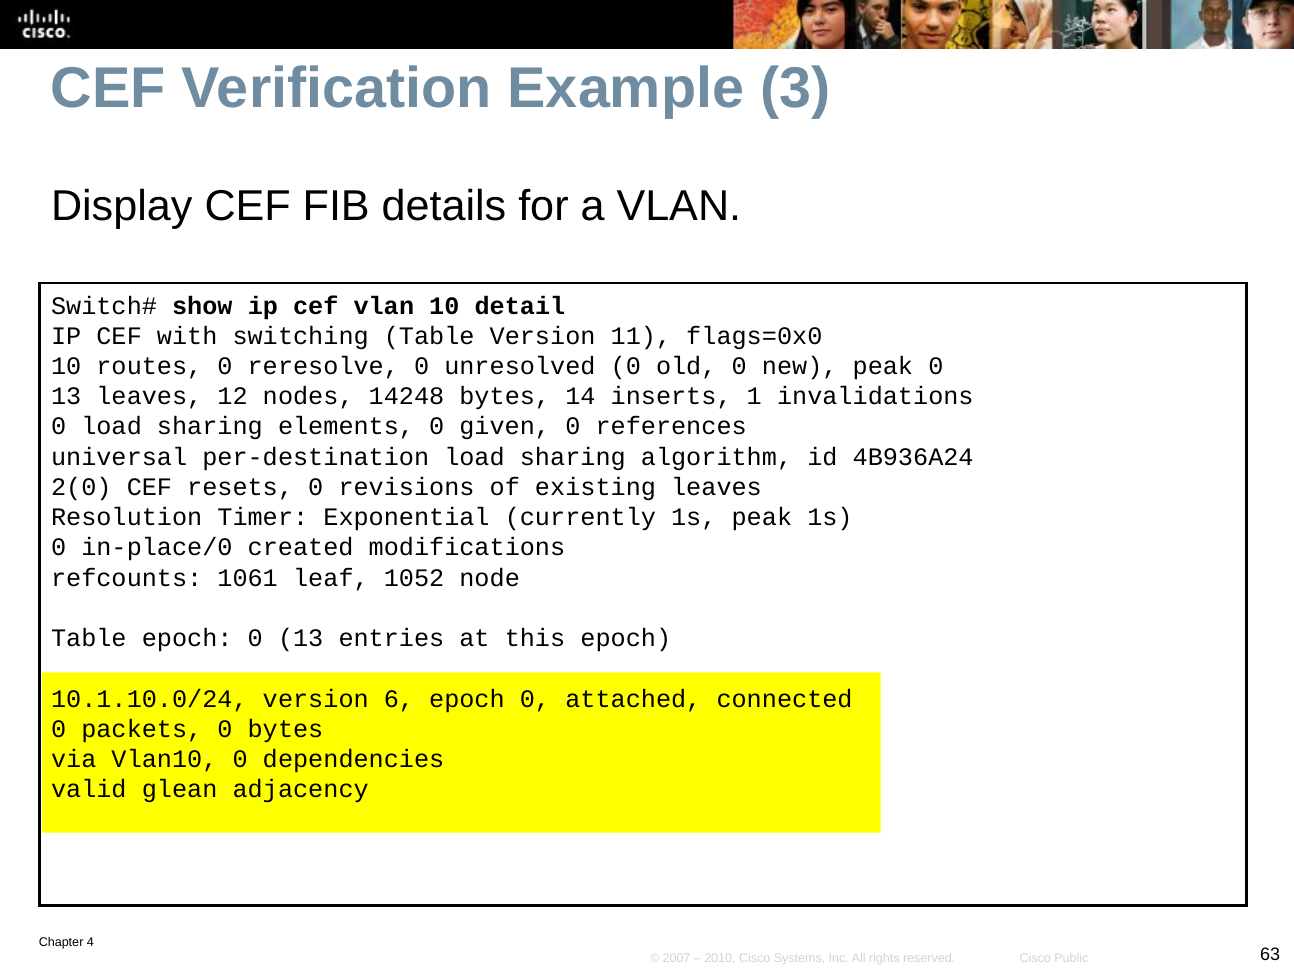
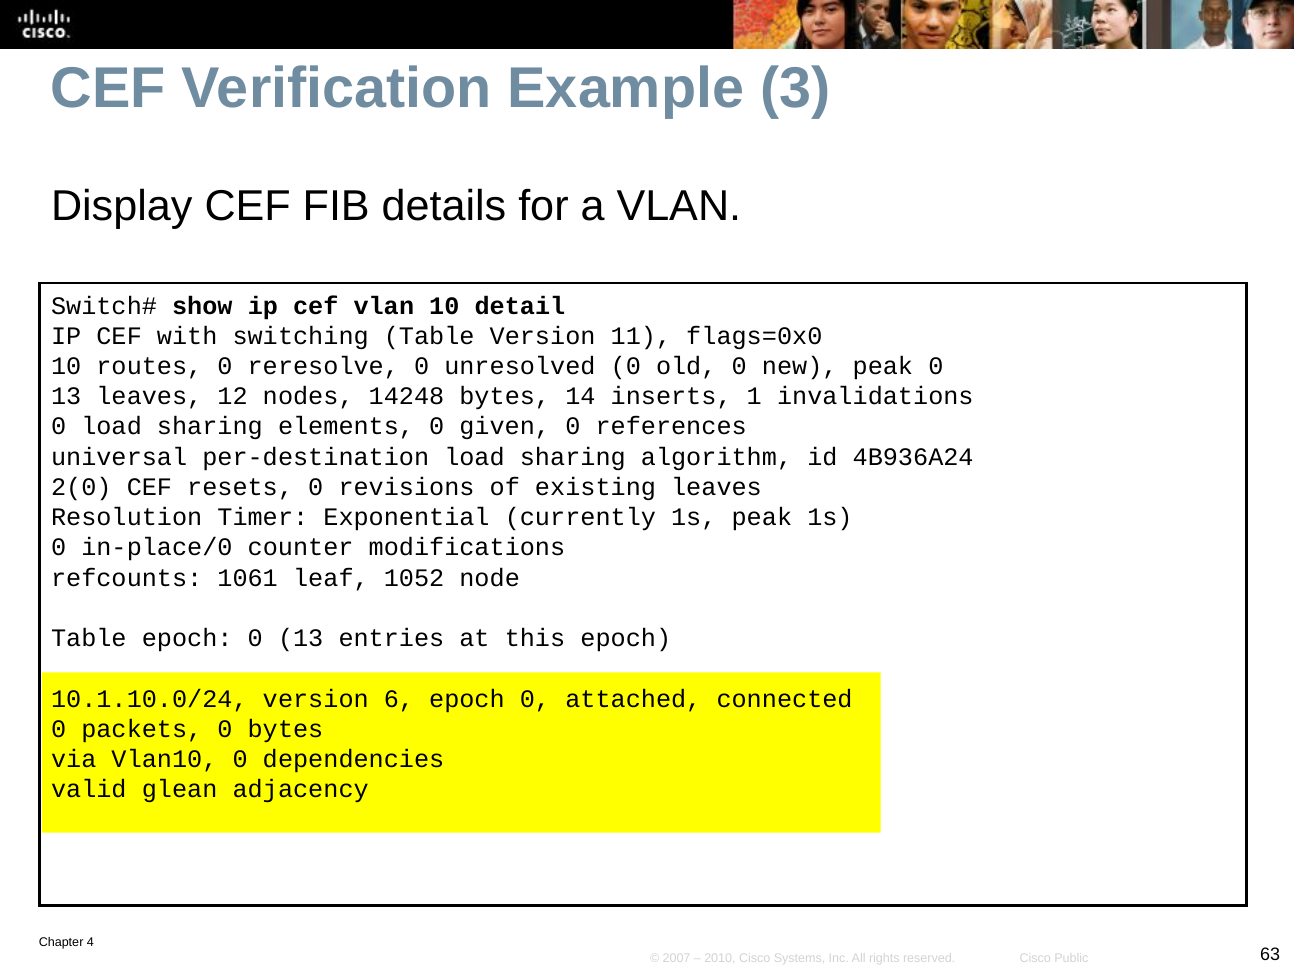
created: created -> counter
